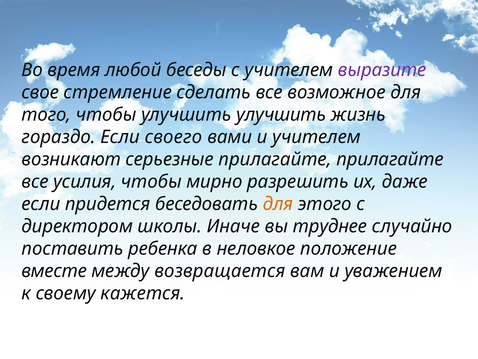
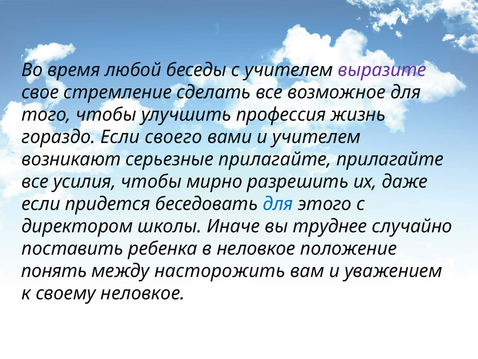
улучшить улучшить: улучшить -> профессия
для at (278, 204) colour: orange -> blue
вместе: вместе -> понять
возвращается: возвращается -> насторожить
своему кажется: кажется -> неловкое
